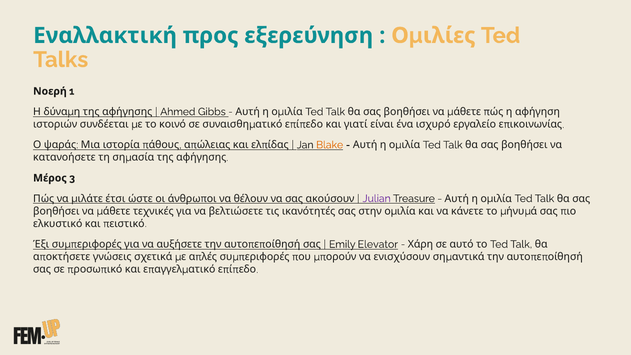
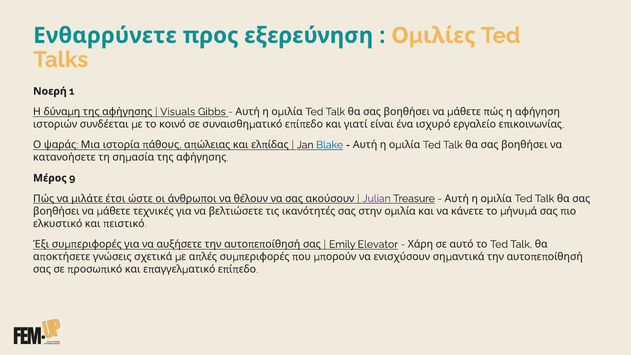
Εναλλακτική: Εναλλακτική -> Ενθαρρύνετε
Ahmed: Ahmed -> Visuals
Blake colour: orange -> blue
3: 3 -> 9
